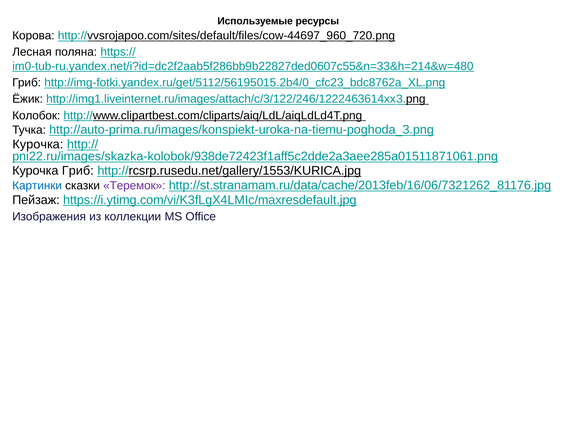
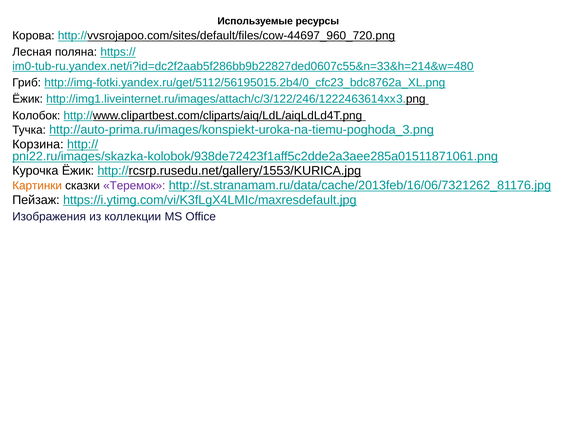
Курочка at (38, 144): Курочка -> Корзина
Курочка Гриб: Гриб -> Ёжик
Картинки colour: blue -> orange
